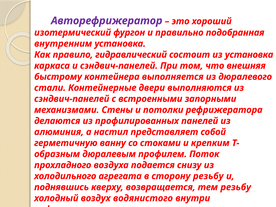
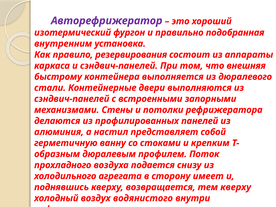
гидравлический: гидравлический -> резервирования
из установка: установка -> аппараты
сторону резьбу: резьбу -> имеет
тем резьбу: резьбу -> кверху
